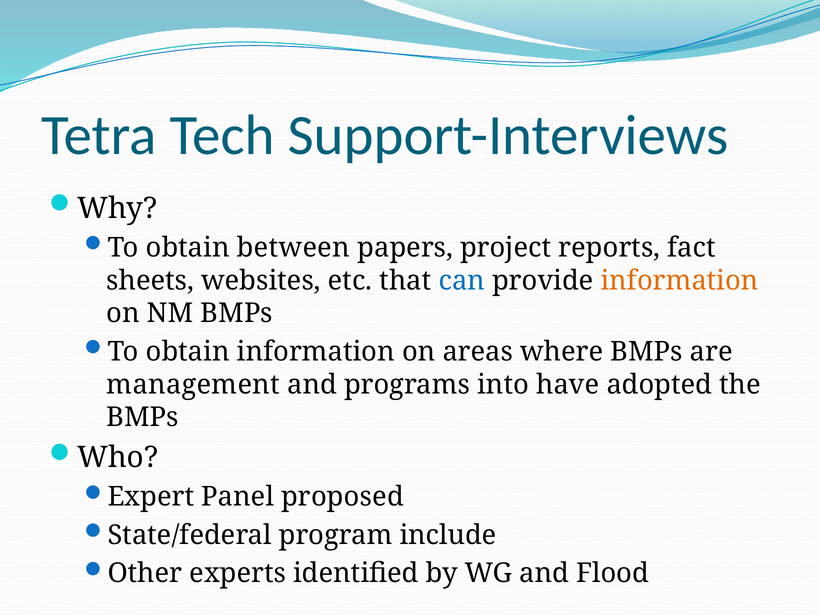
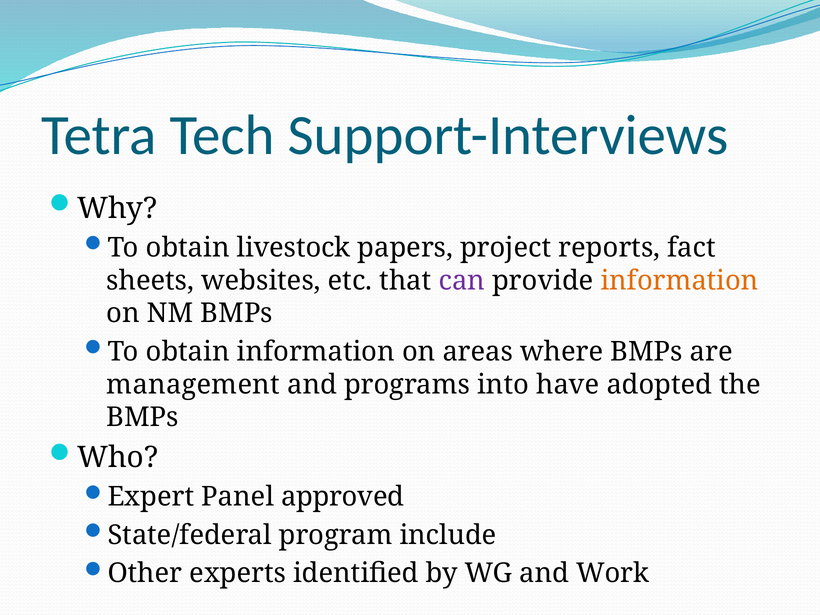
between: between -> livestock
can colour: blue -> purple
proposed: proposed -> approved
Flood: Flood -> Work
